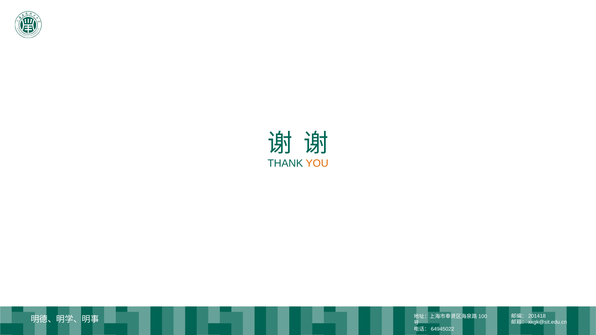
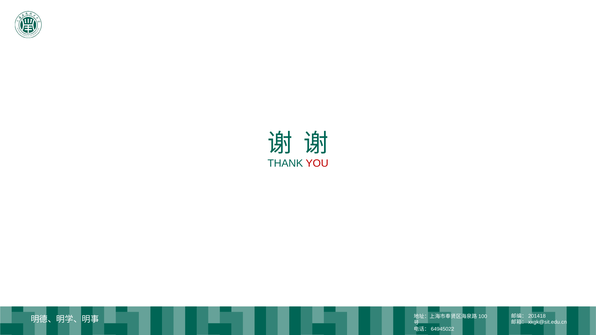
YOU colour: orange -> red
